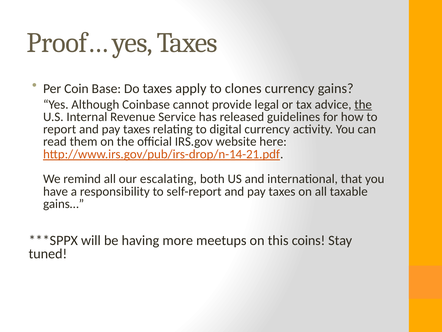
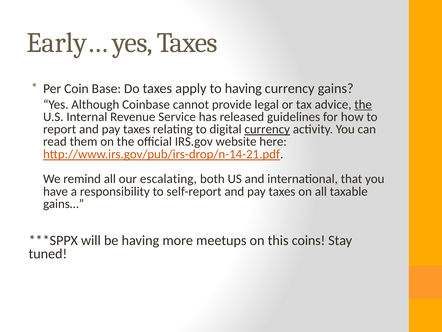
Proof…: Proof… -> Early…
to clones: clones -> having
currency at (267, 129) underline: none -> present
